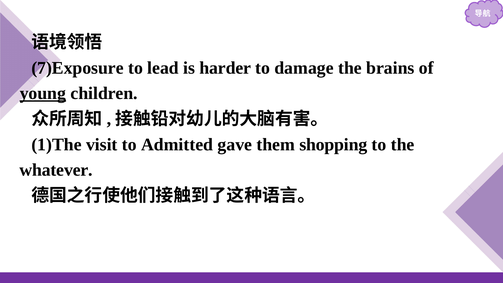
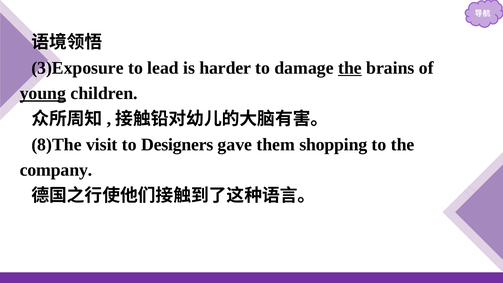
7)Exposure: 7)Exposure -> 3)Exposure
the at (350, 68) underline: none -> present
1)The: 1)The -> 8)The
Admitted: Admitted -> Designers
whatever: whatever -> company
